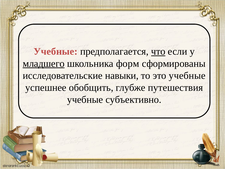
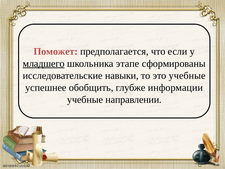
Учебные at (56, 51): Учебные -> Поможет
что underline: present -> none
форм: форм -> этапе
путешествия: путешествия -> информации
субъективно: субъективно -> направлении
